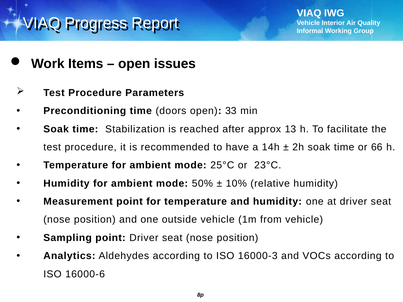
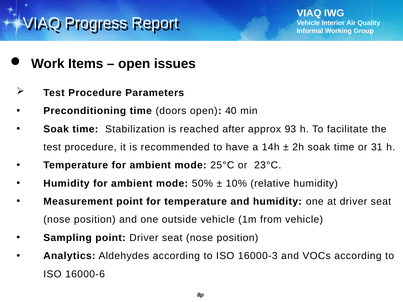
33: 33 -> 40
13: 13 -> 93
66: 66 -> 31
